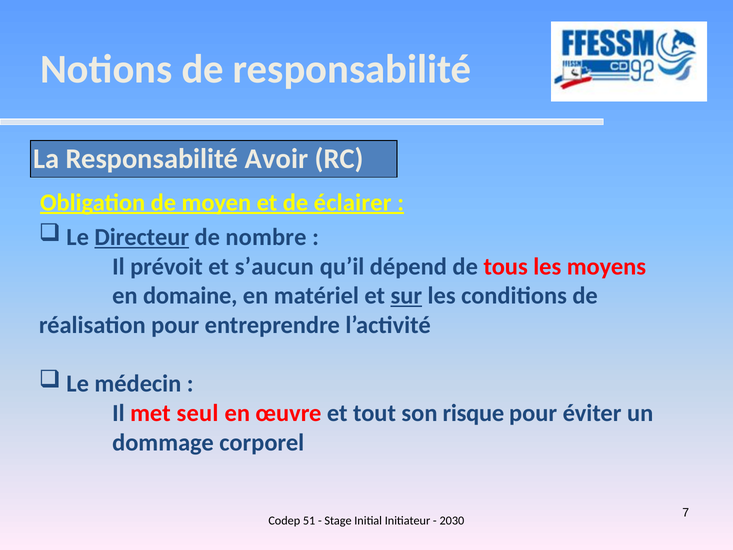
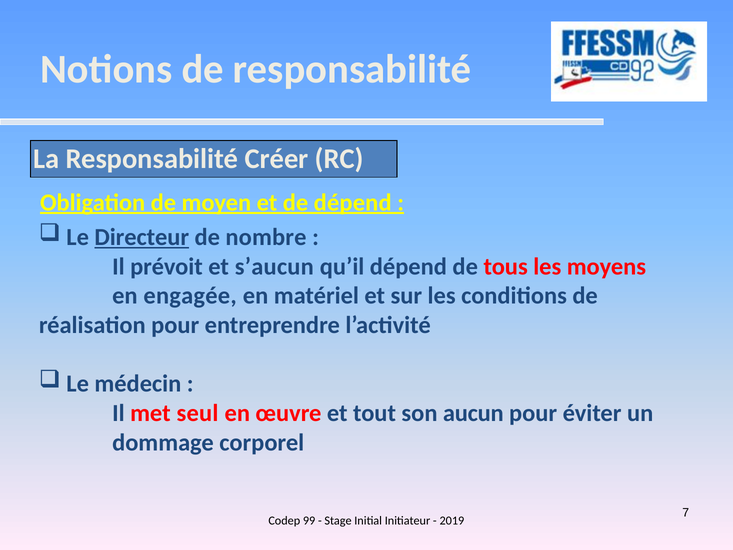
Avoir: Avoir -> Créer
de éclairer: éclairer -> dépend
domaine: domaine -> engagée
sur underline: present -> none
risque: risque -> aucun
51: 51 -> 99
2030: 2030 -> 2019
